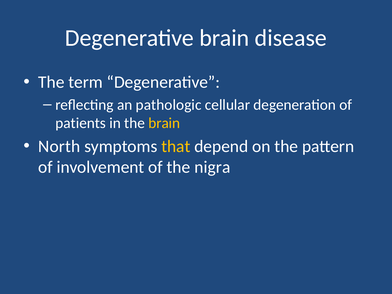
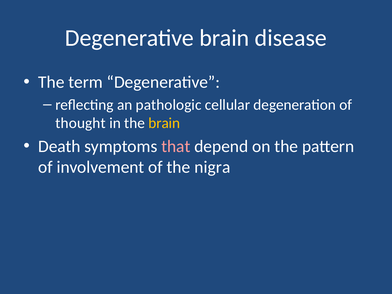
patients: patients -> thought
North: North -> Death
that colour: yellow -> pink
